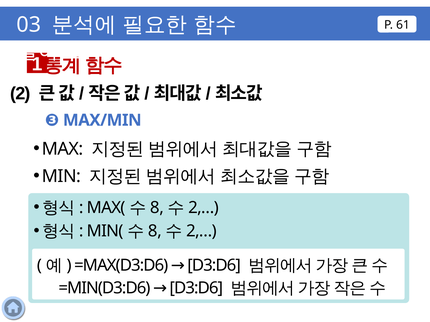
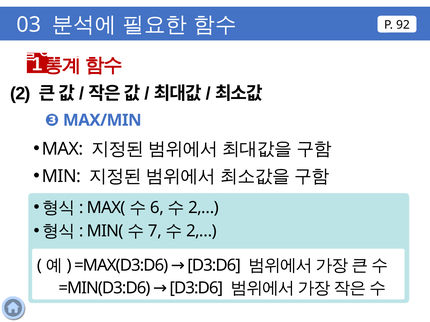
61: 61 -> 92
8 at (157, 208): 8 -> 6
8 at (155, 231): 8 -> 7
